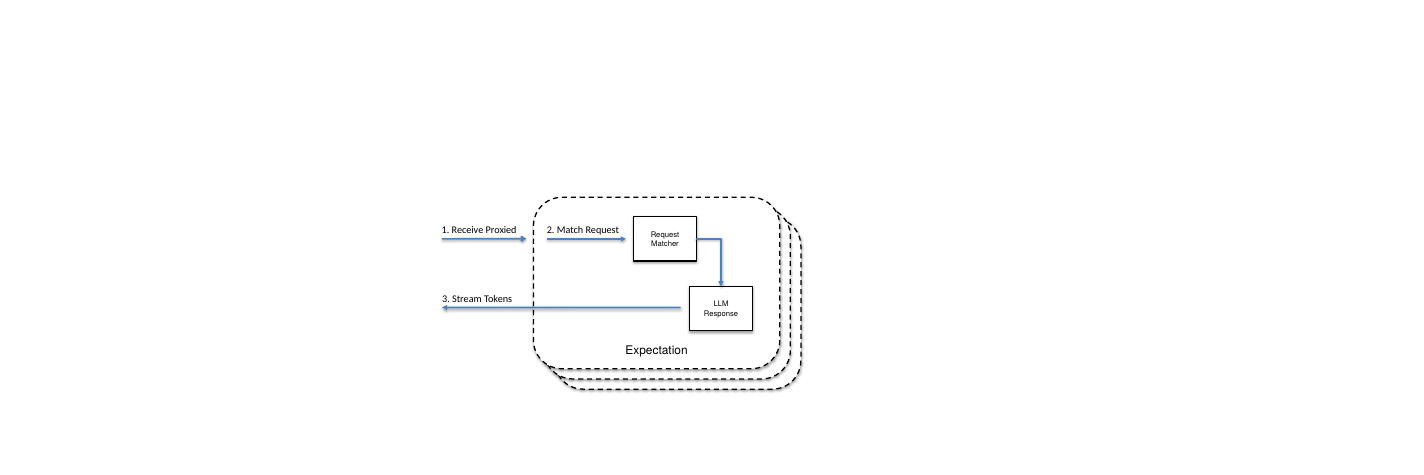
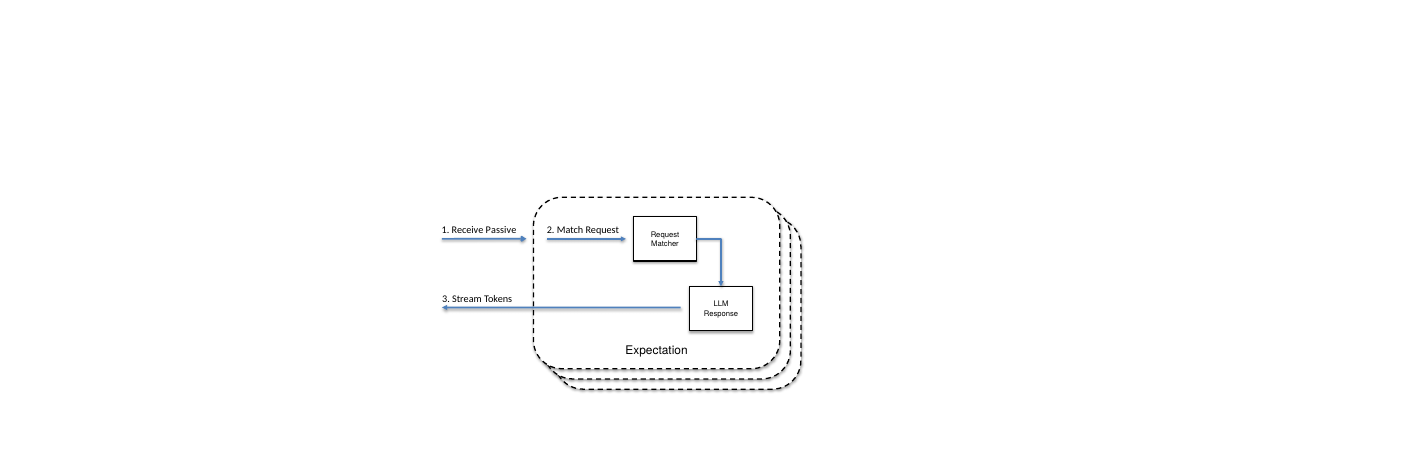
Proxied: Proxied -> Passive
